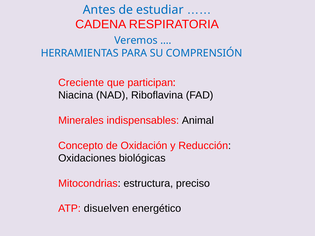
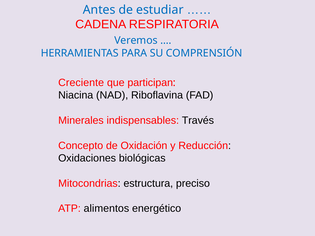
Animal: Animal -> Través
disuelven: disuelven -> alimentos
